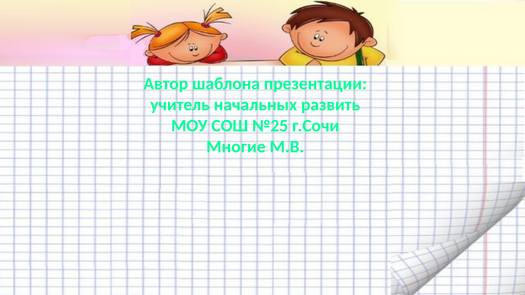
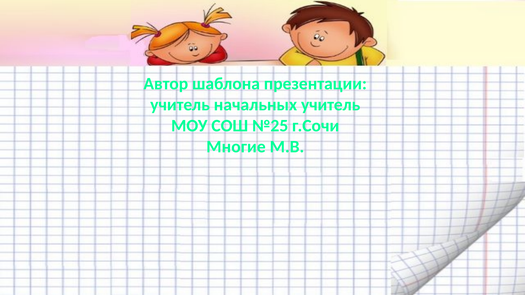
начальных развить: развить -> учитель
